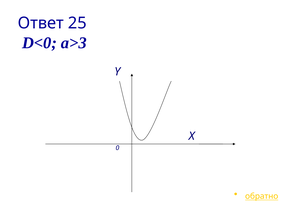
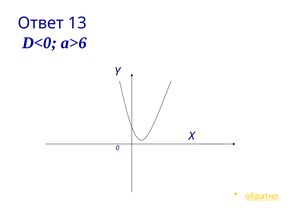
25: 25 -> 13
a>3: a>3 -> a>6
